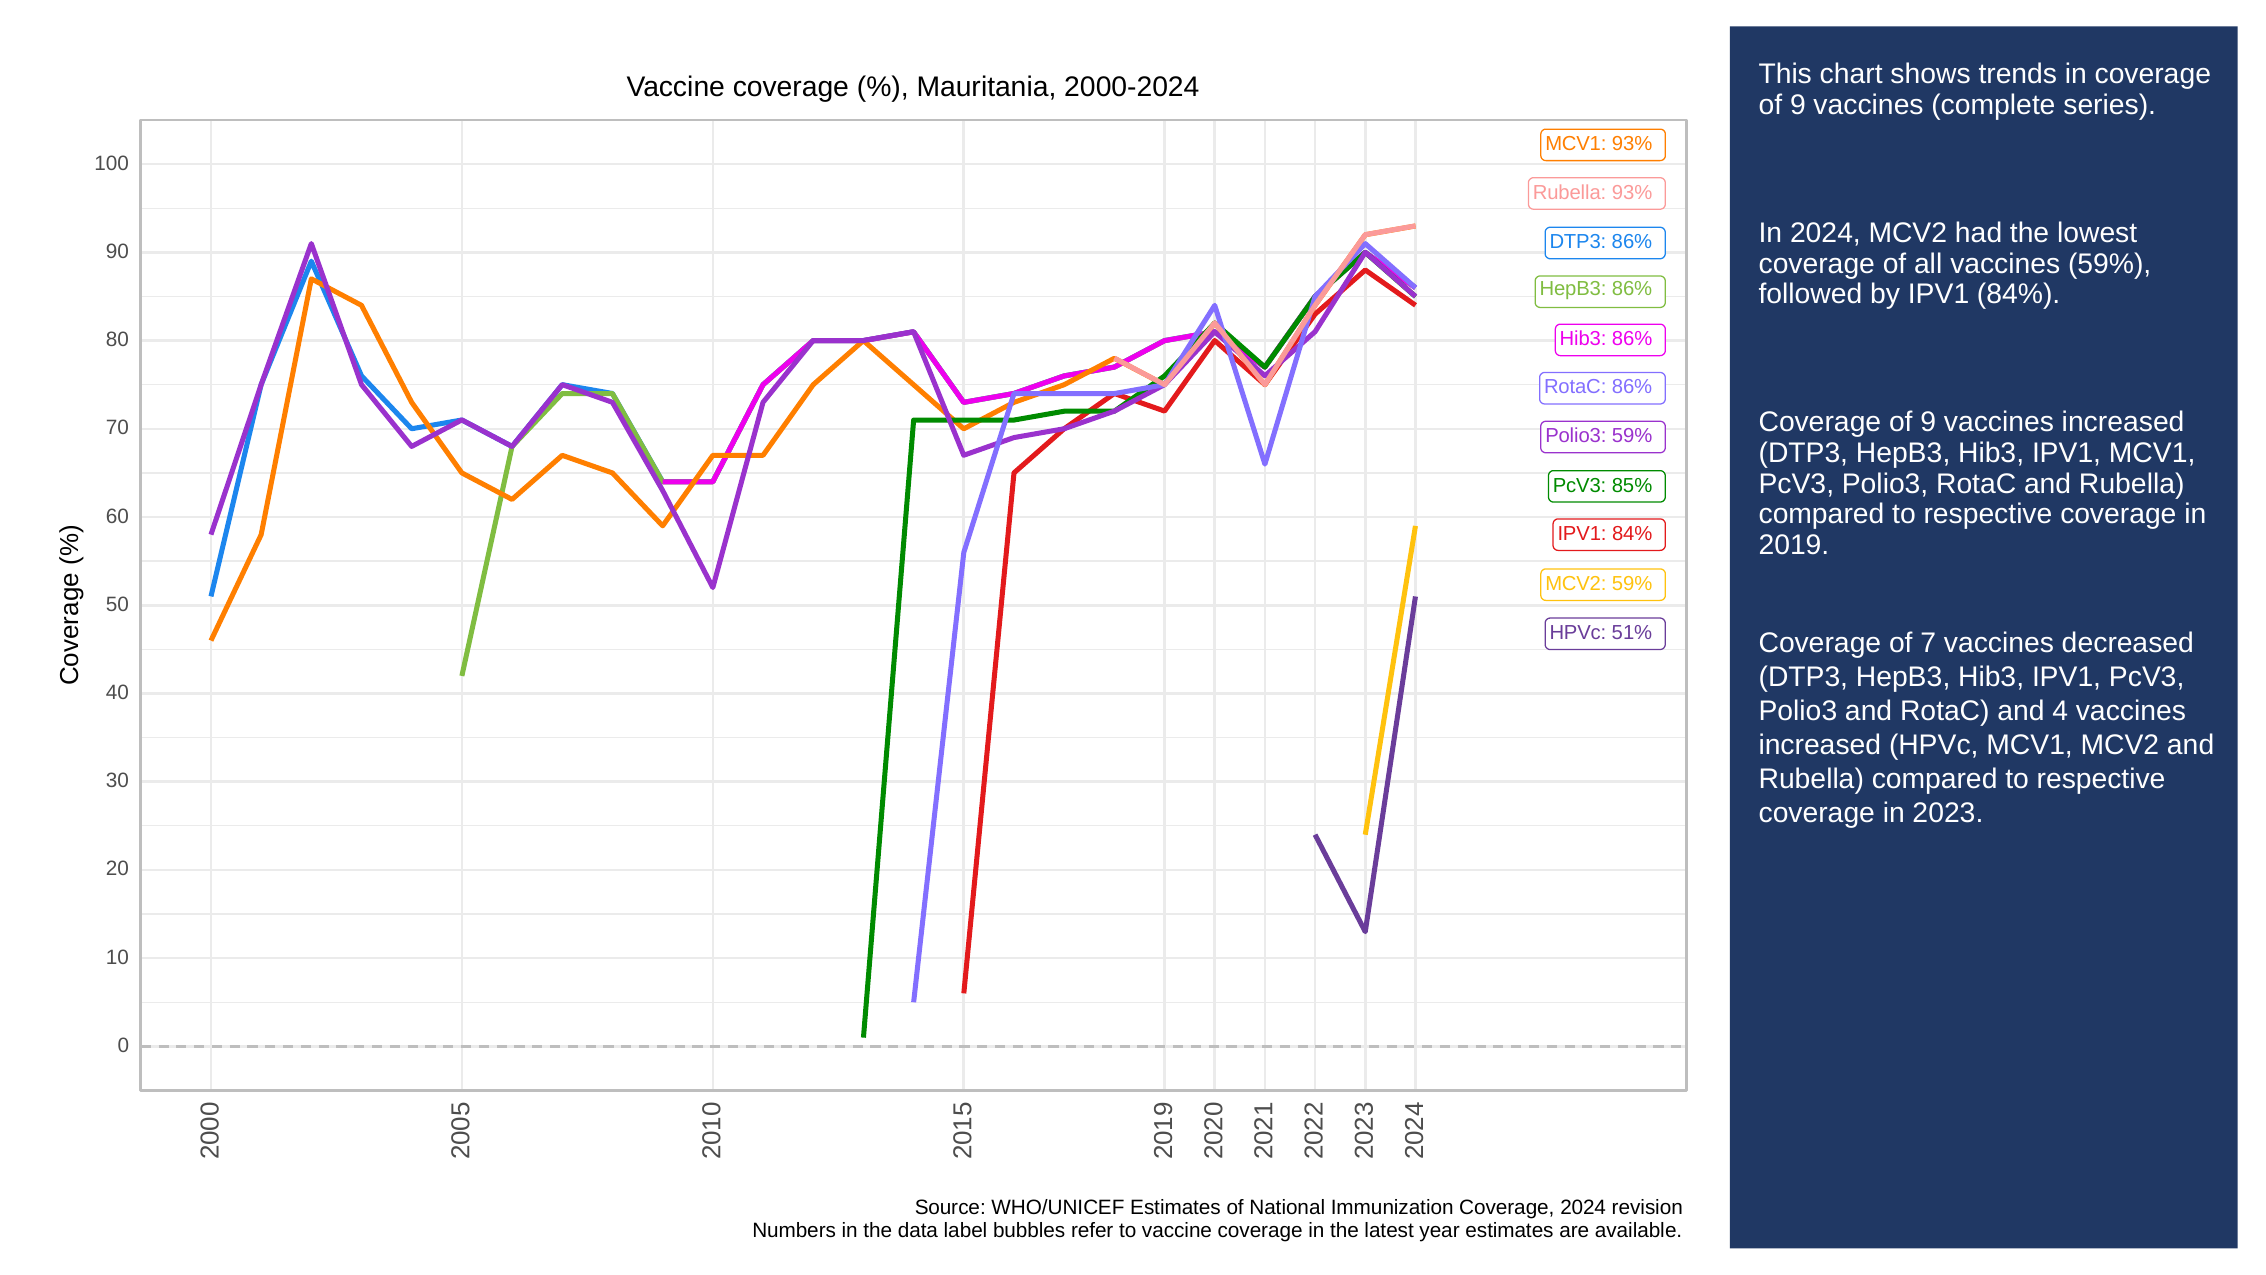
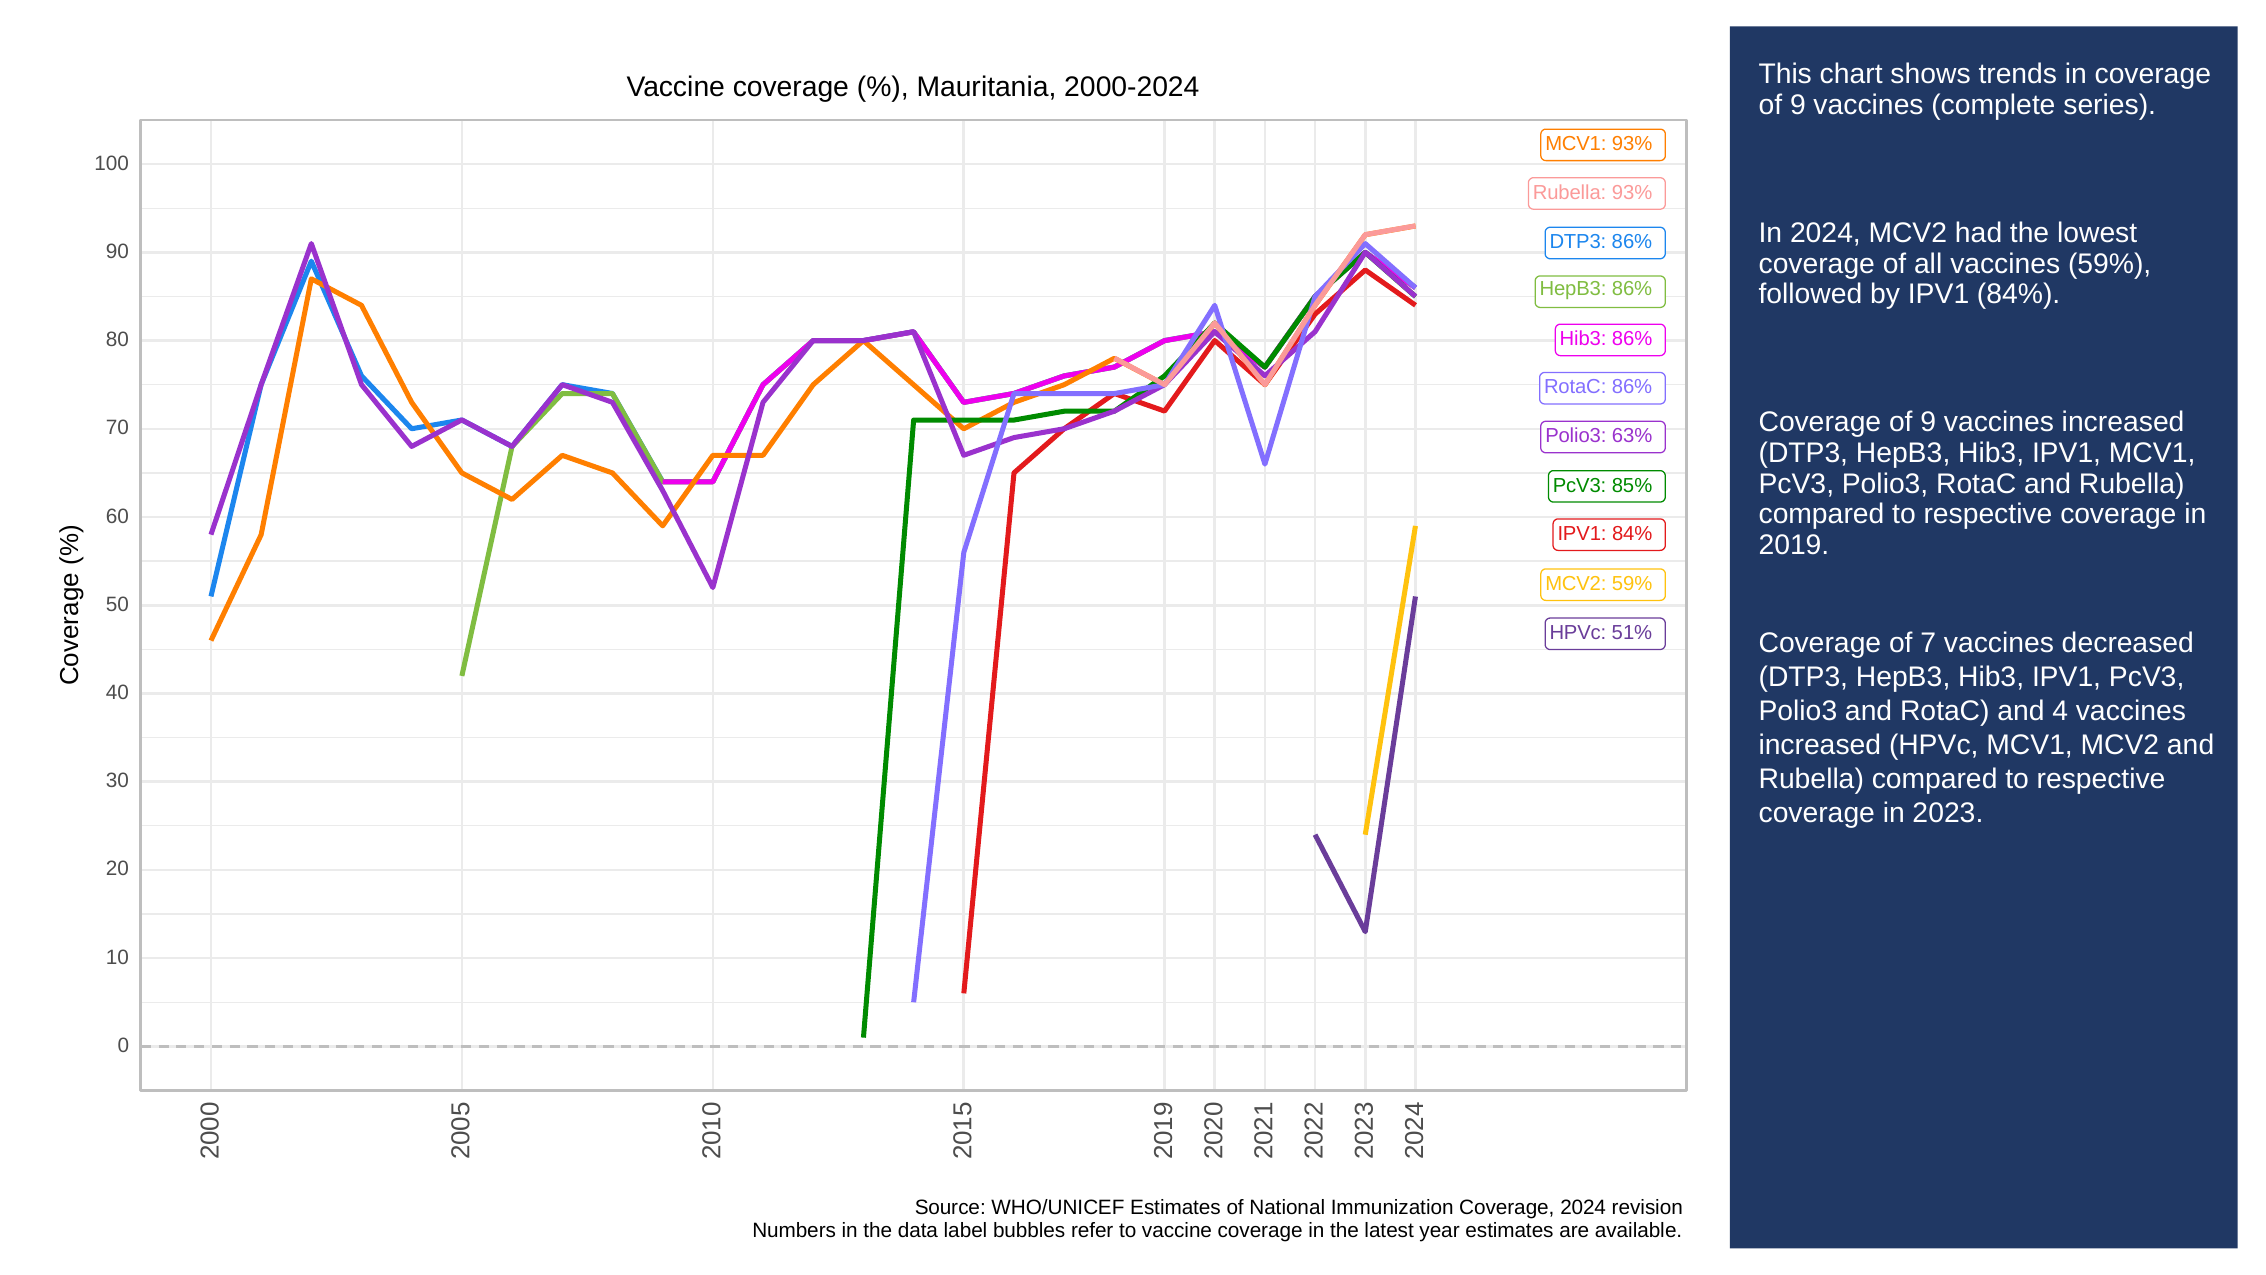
Polio3 59%: 59% -> 63%
